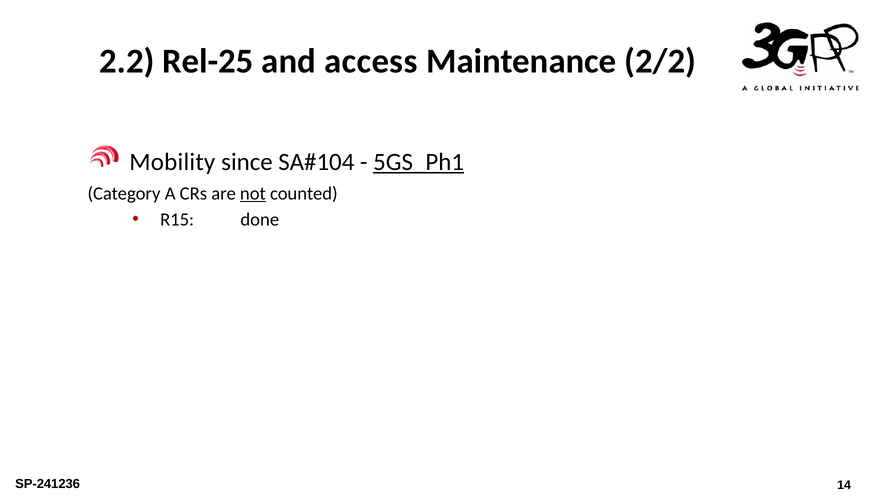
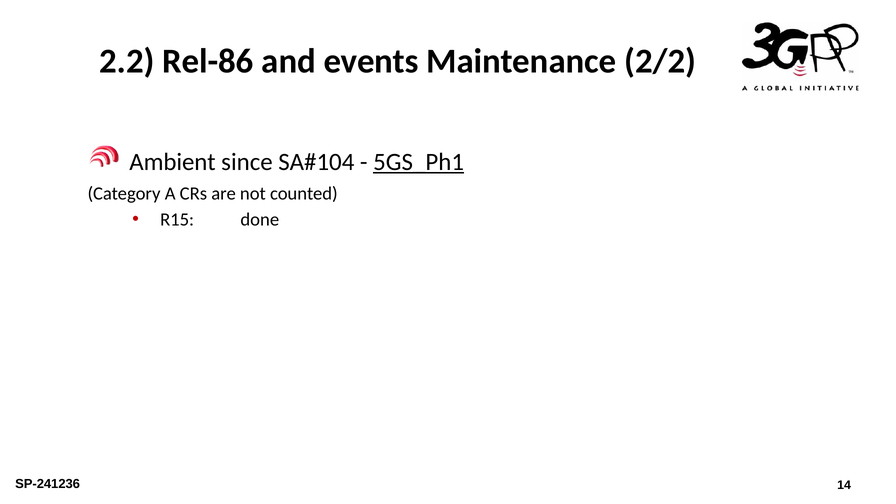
Rel-25: Rel-25 -> Rel-86
access: access -> events
Mobility: Mobility -> Ambient
not underline: present -> none
